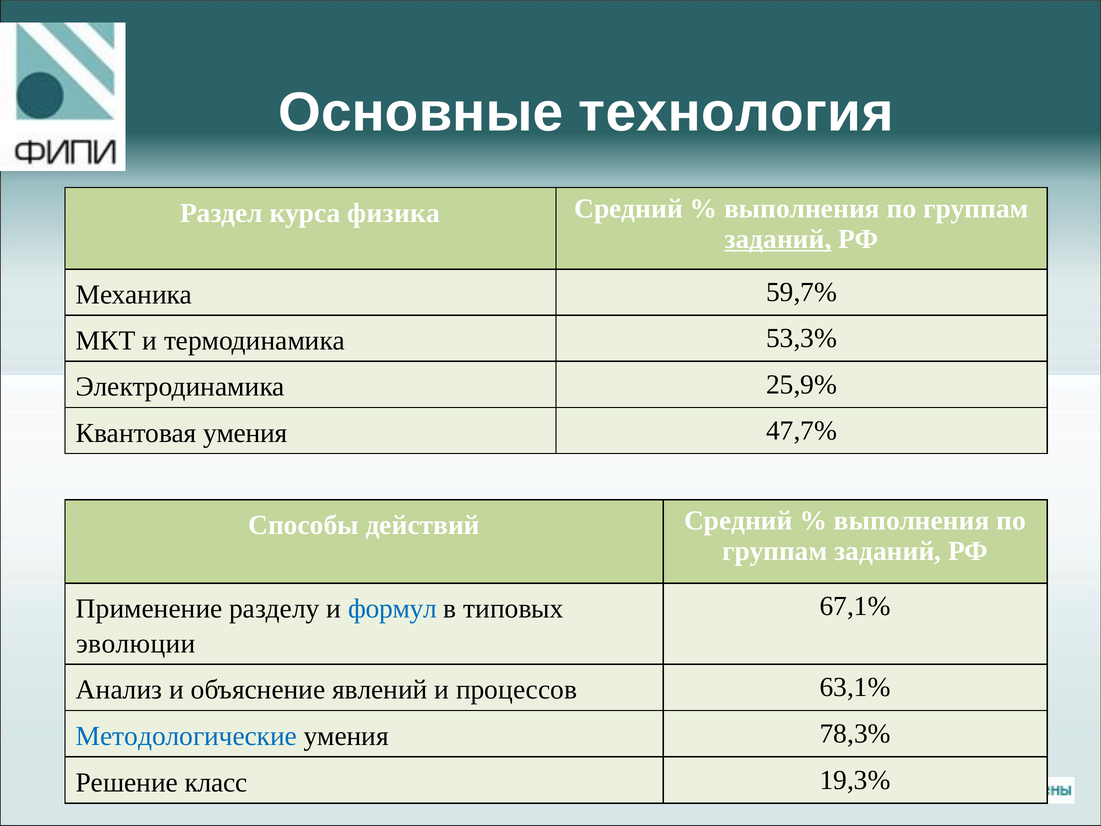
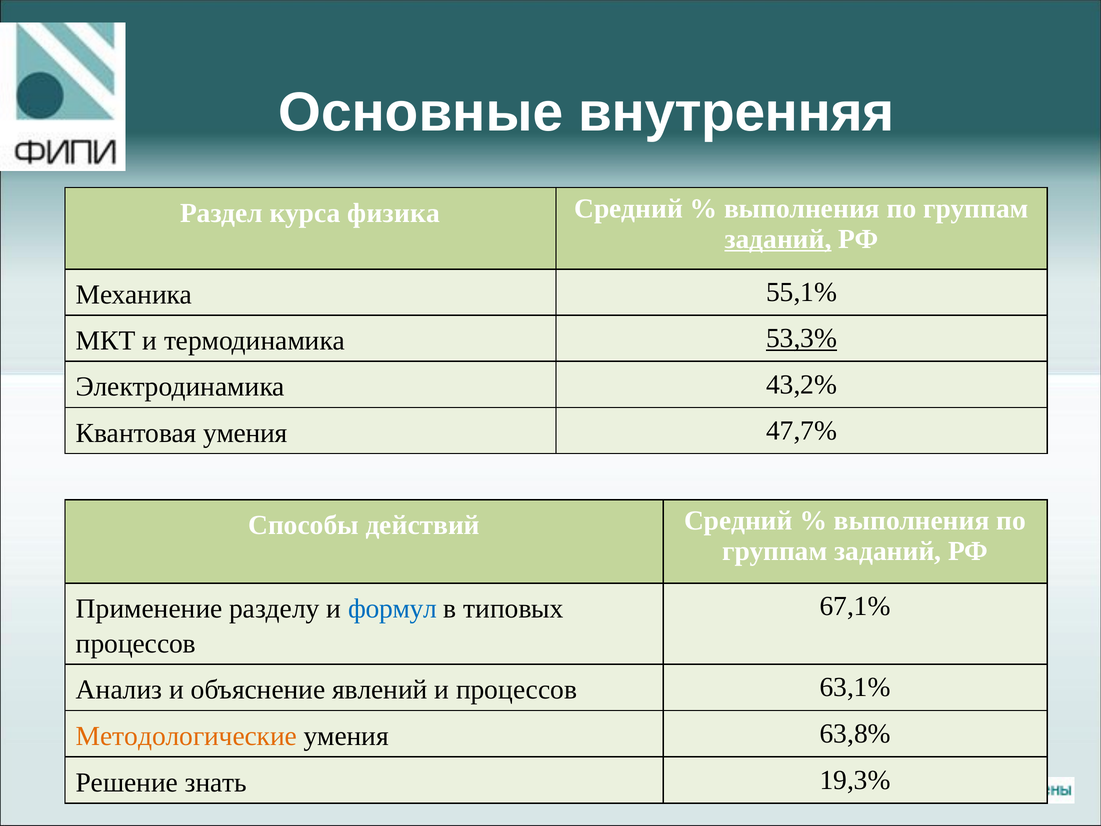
технология: технология -> внутренняя
59,7%: 59,7% -> 55,1%
53,3% underline: none -> present
25,9%: 25,9% -> 43,2%
эволюции at (136, 644): эволюции -> процессов
Методологические colour: blue -> orange
78,3%: 78,3% -> 63,8%
класс: класс -> знать
